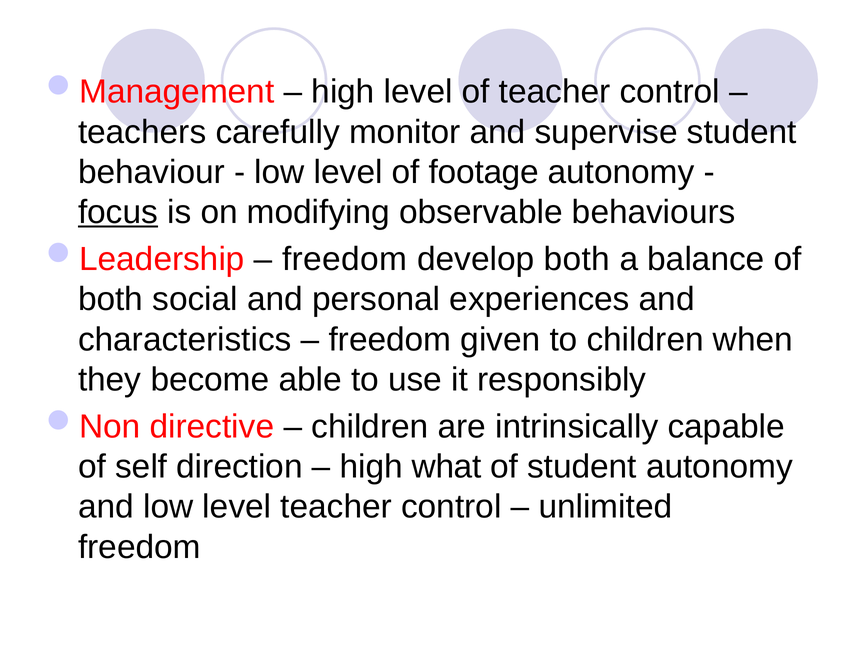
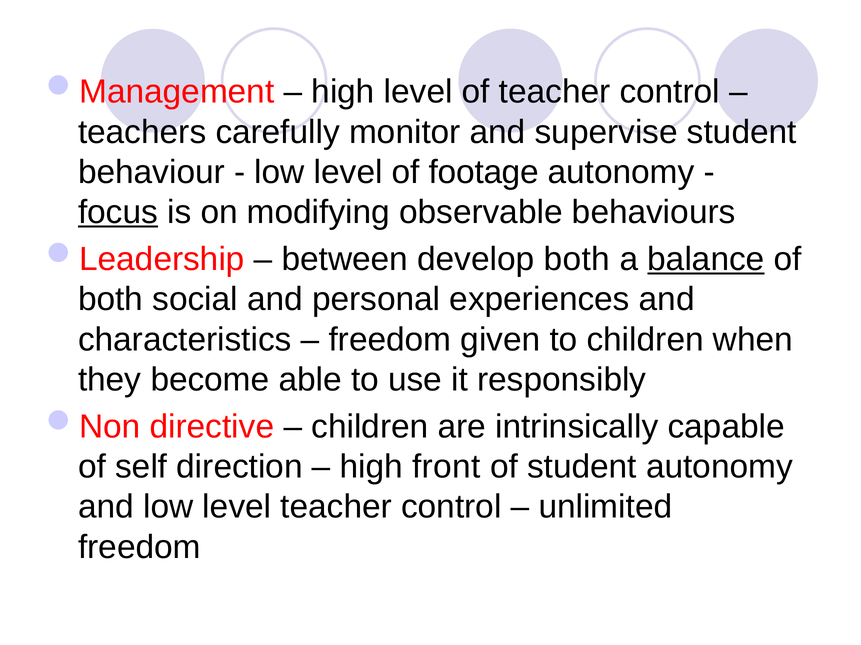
freedom at (345, 259): freedom -> between
balance underline: none -> present
what: what -> front
